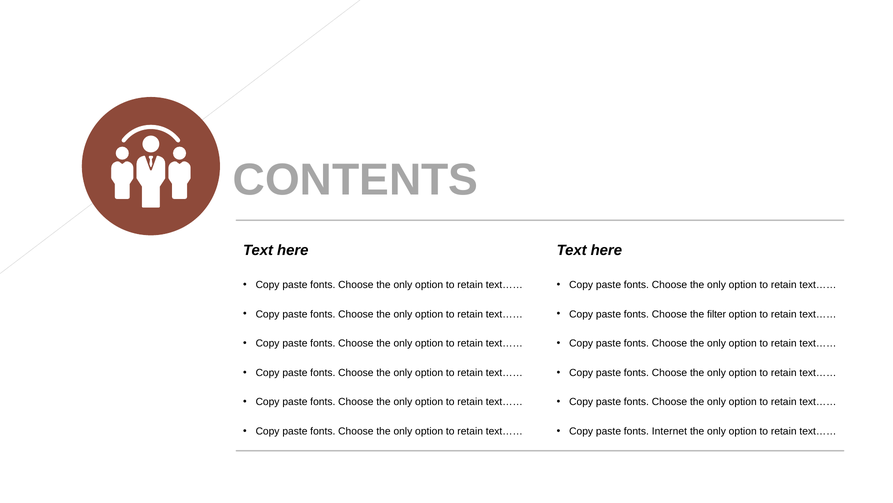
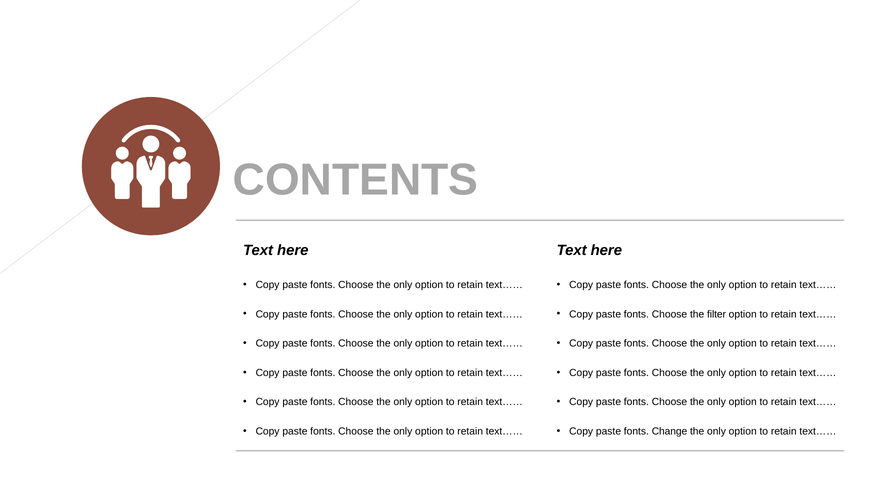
Internet: Internet -> Change
